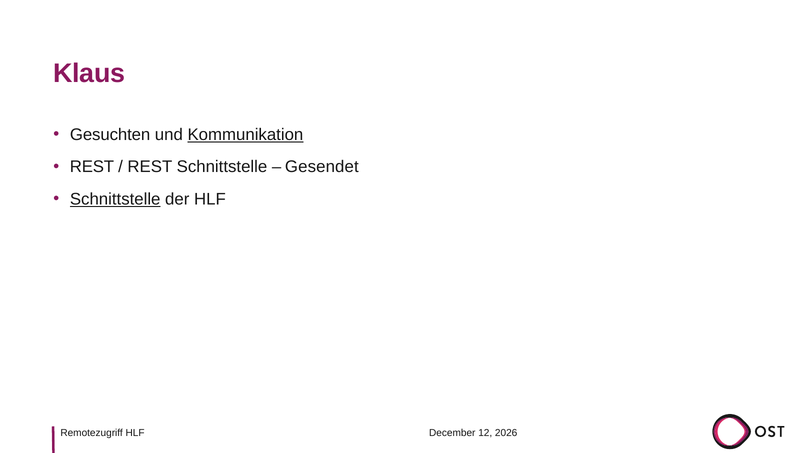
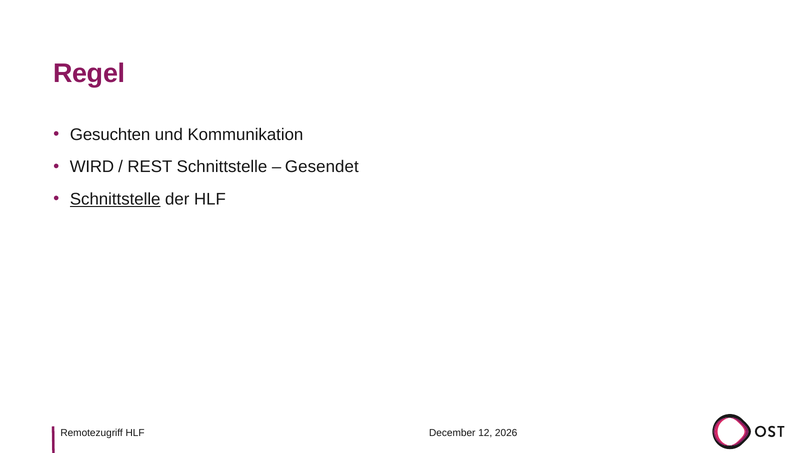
Klaus: Klaus -> Regel
Kommunikation underline: present -> none
REST at (92, 167): REST -> WIRD
